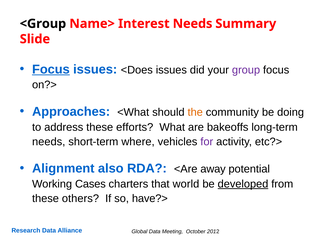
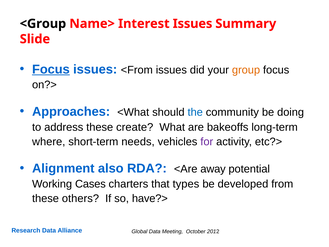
Interest Needs: Needs -> Issues
<Does: <Does -> <From
group colour: purple -> orange
the colour: orange -> blue
efforts: efforts -> create
needs at (49, 141): needs -> where
where: where -> needs
world: world -> types
developed underline: present -> none
